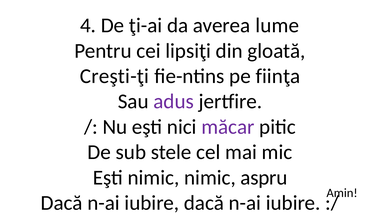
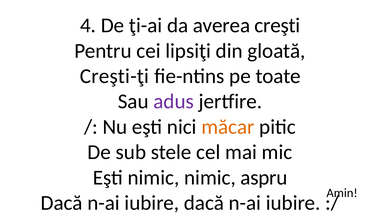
lume: lume -> creşti
fiinţa: fiinţa -> toate
măcar colour: purple -> orange
